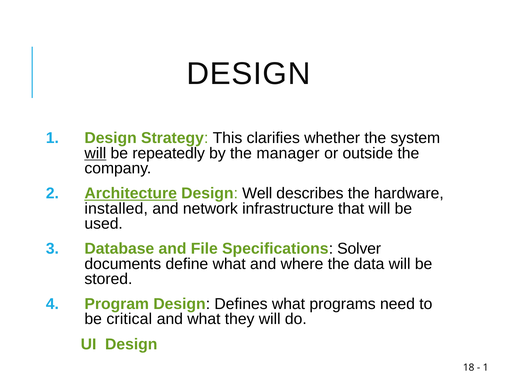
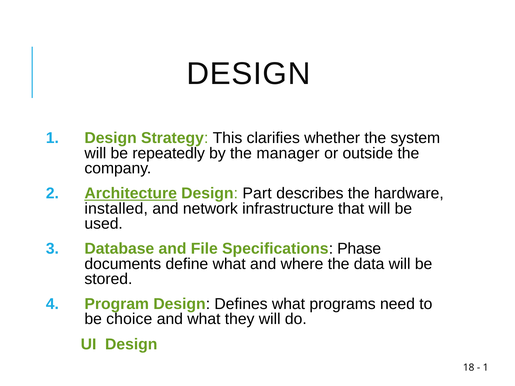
will at (95, 153) underline: present -> none
Well: Well -> Part
Solver: Solver -> Phase
critical: critical -> choice
